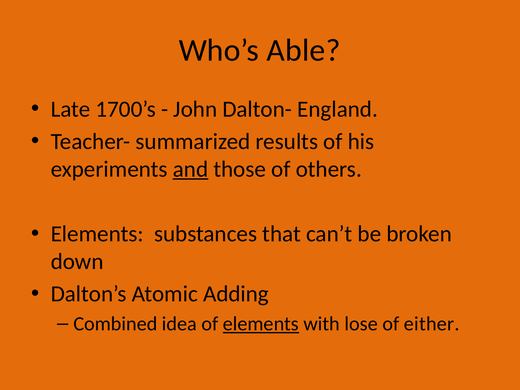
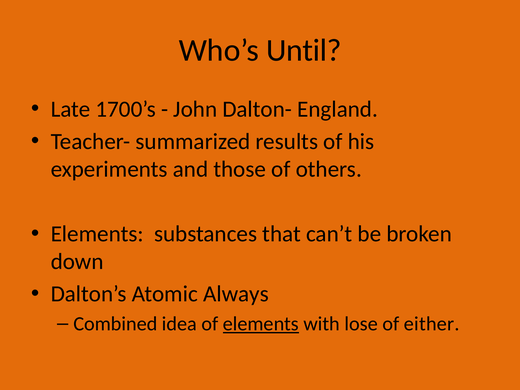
Able: Able -> Until
and underline: present -> none
Adding: Adding -> Always
